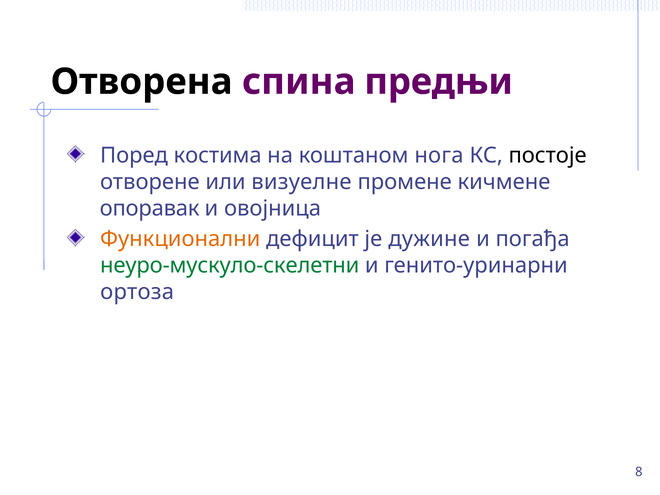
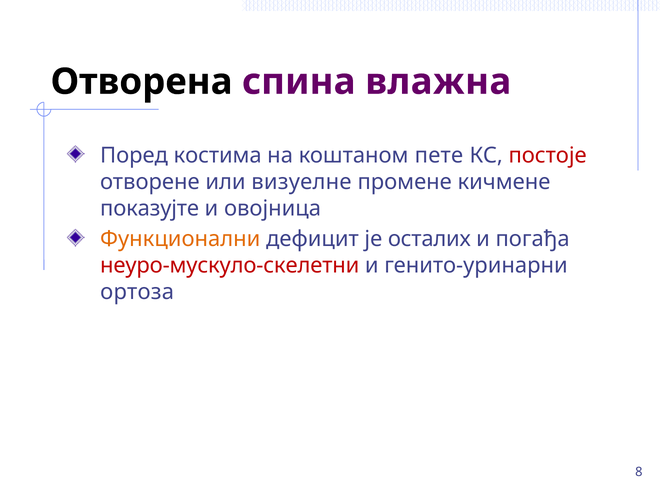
предњи: предњи -> влажна
нога: нога -> пете
постоје colour: black -> red
опоравак: опоравак -> показујте
дужине: дужине -> осталих
неуро-мускуло-скелетни colour: green -> red
